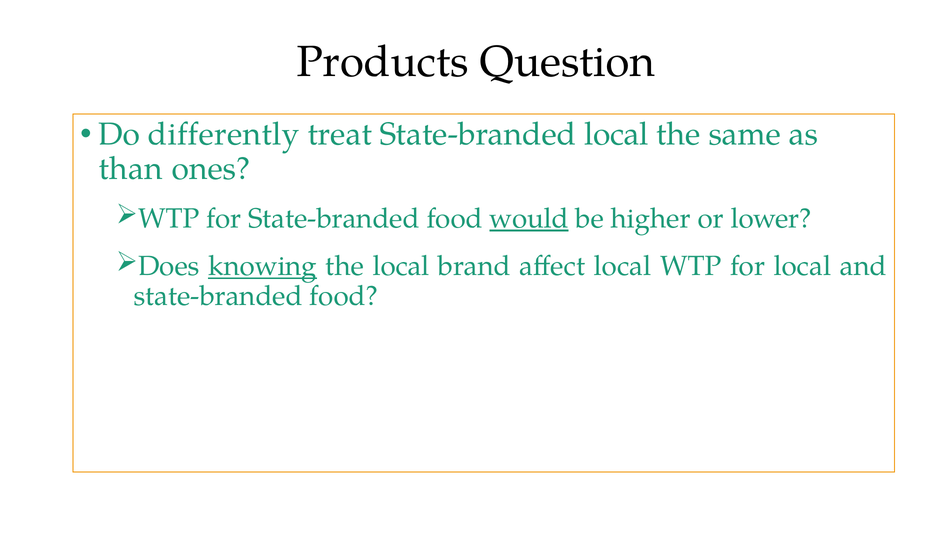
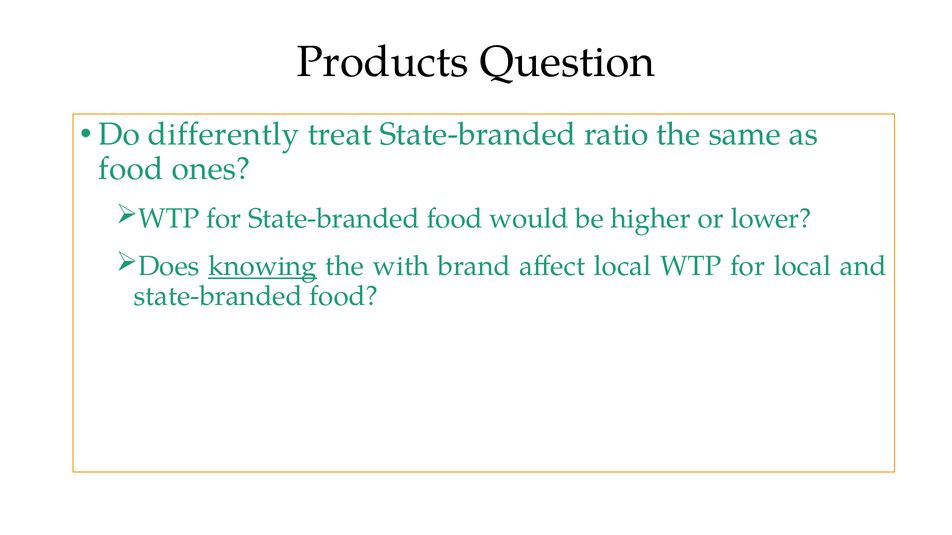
State-branded local: local -> ratio
than at (131, 169): than -> food
would underline: present -> none
the local: local -> with
